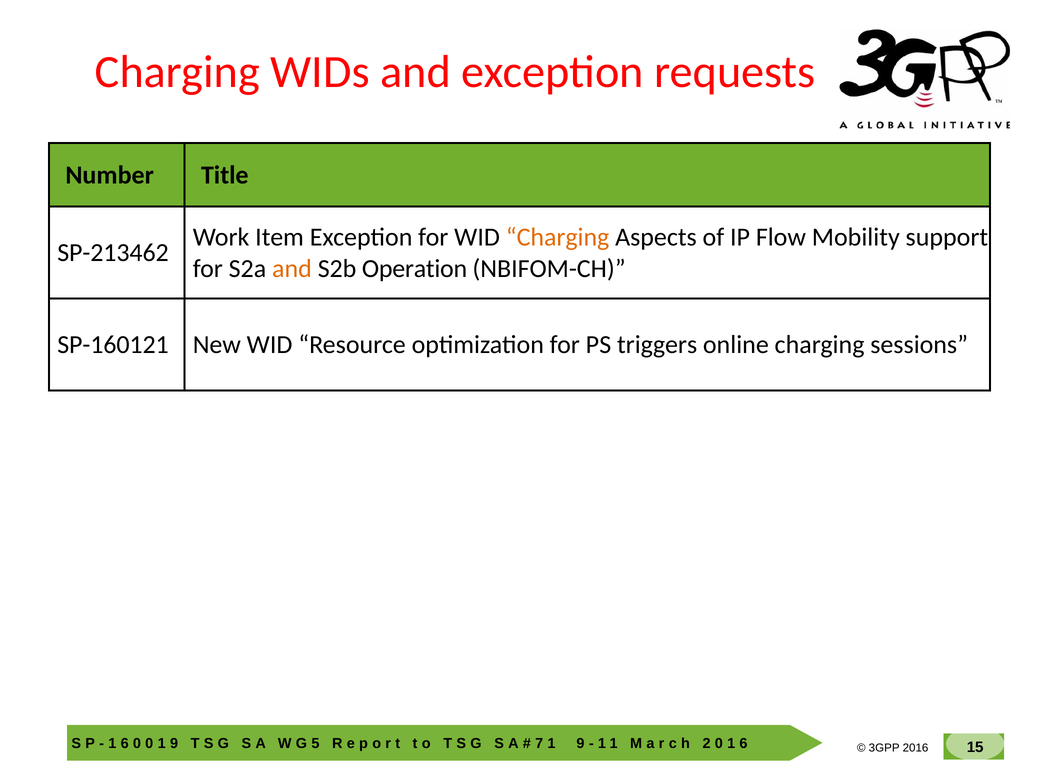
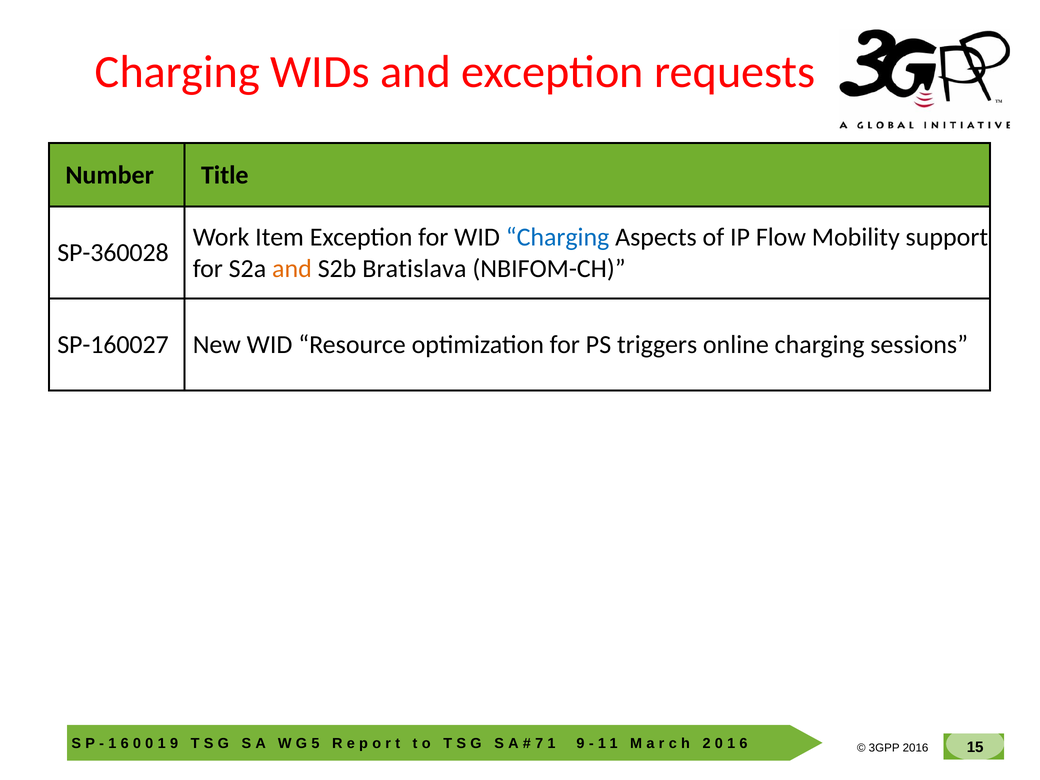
Charging at (558, 237) colour: orange -> blue
SP-213462: SP-213462 -> SP-360028
Operation: Operation -> Bratislava
SP-160121: SP-160121 -> SP-160027
